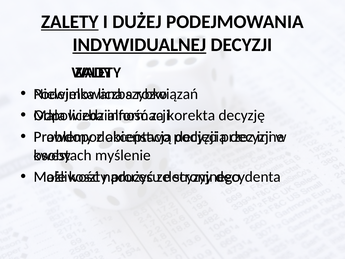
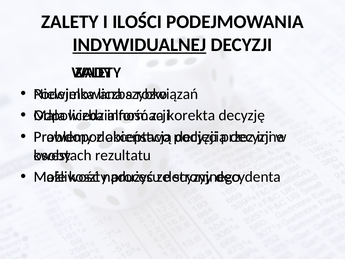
ZALETY at (70, 22) underline: present -> none
DUŻEJ: DUŻEJ -> ILOŚCI
myślenie: myślenie -> rezultatu
